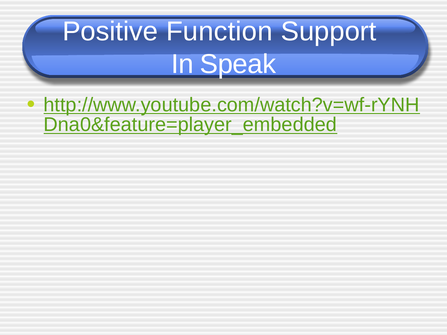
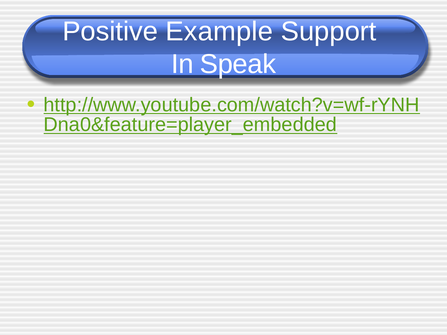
Function: Function -> Example
